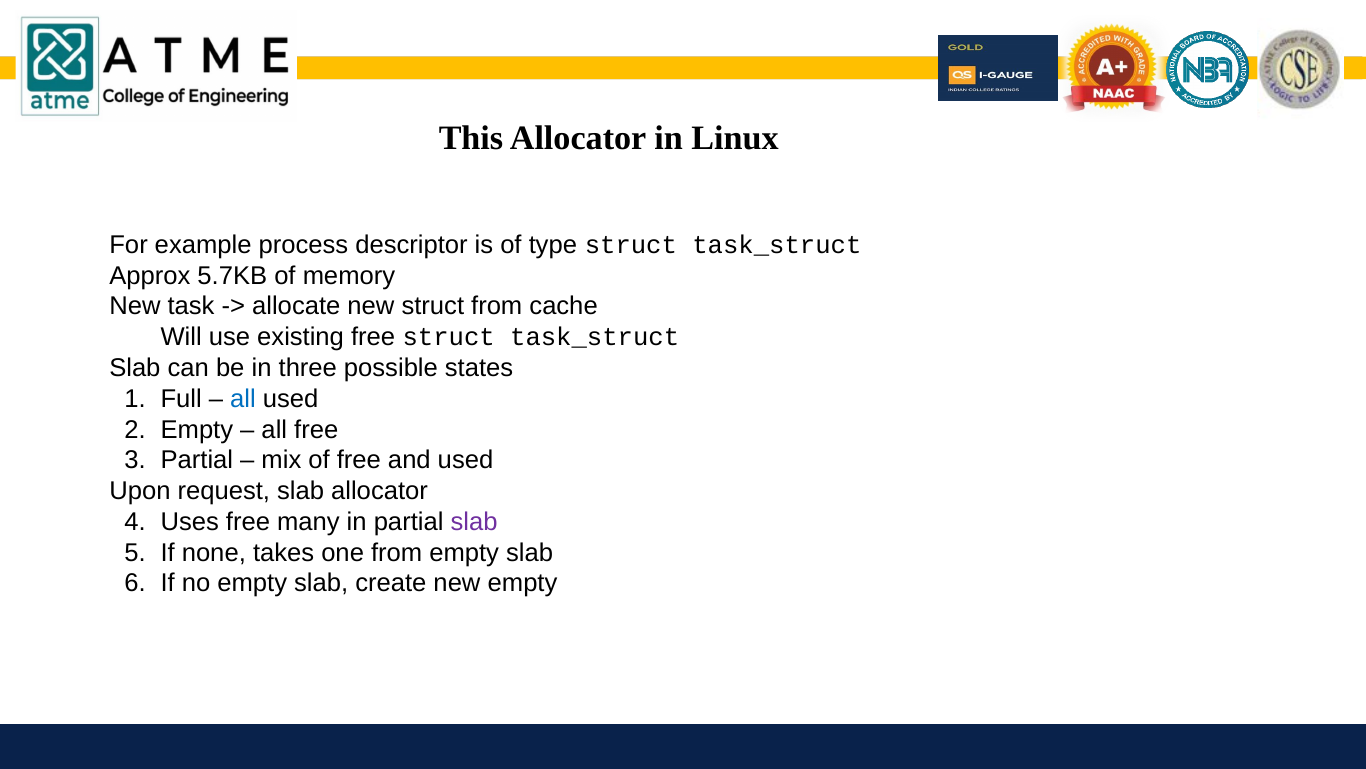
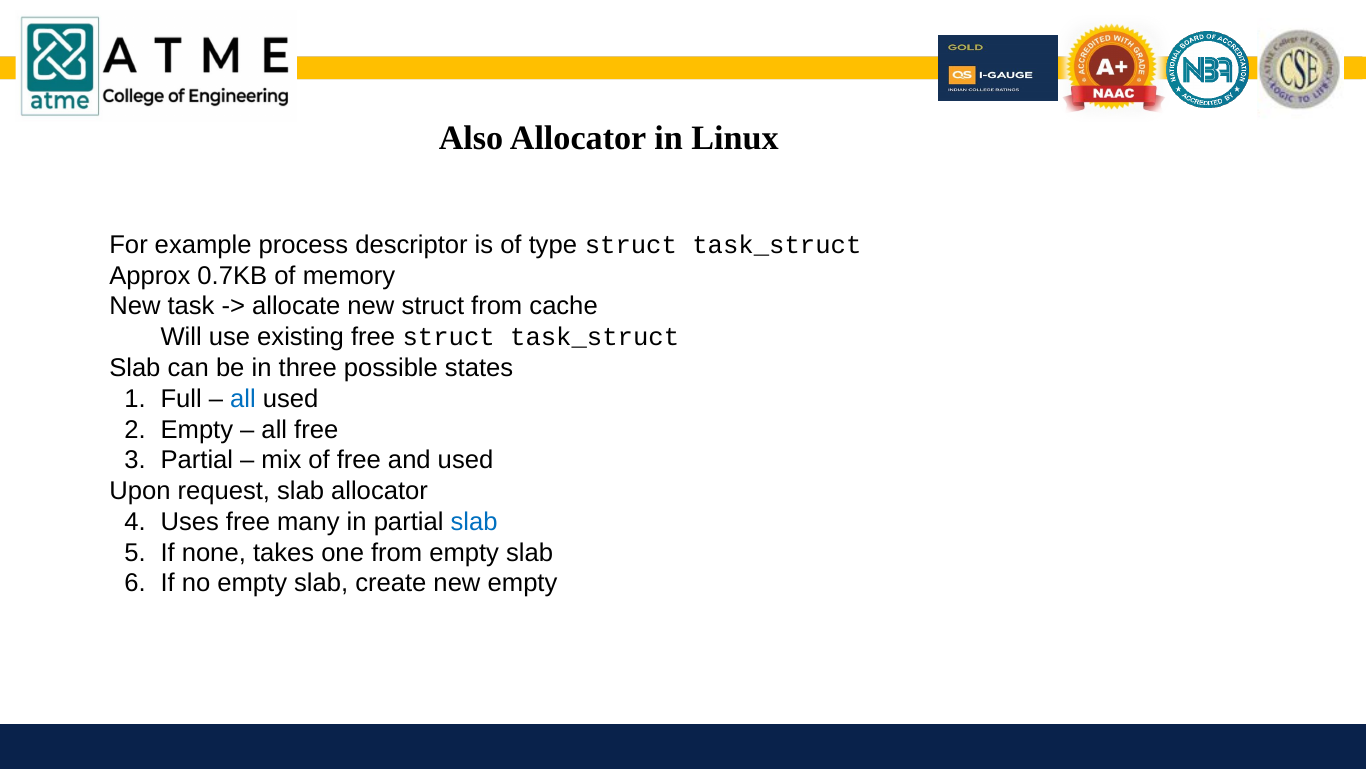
This: This -> Also
5.7KB: 5.7KB -> 0.7KB
slab at (474, 521) colour: purple -> blue
